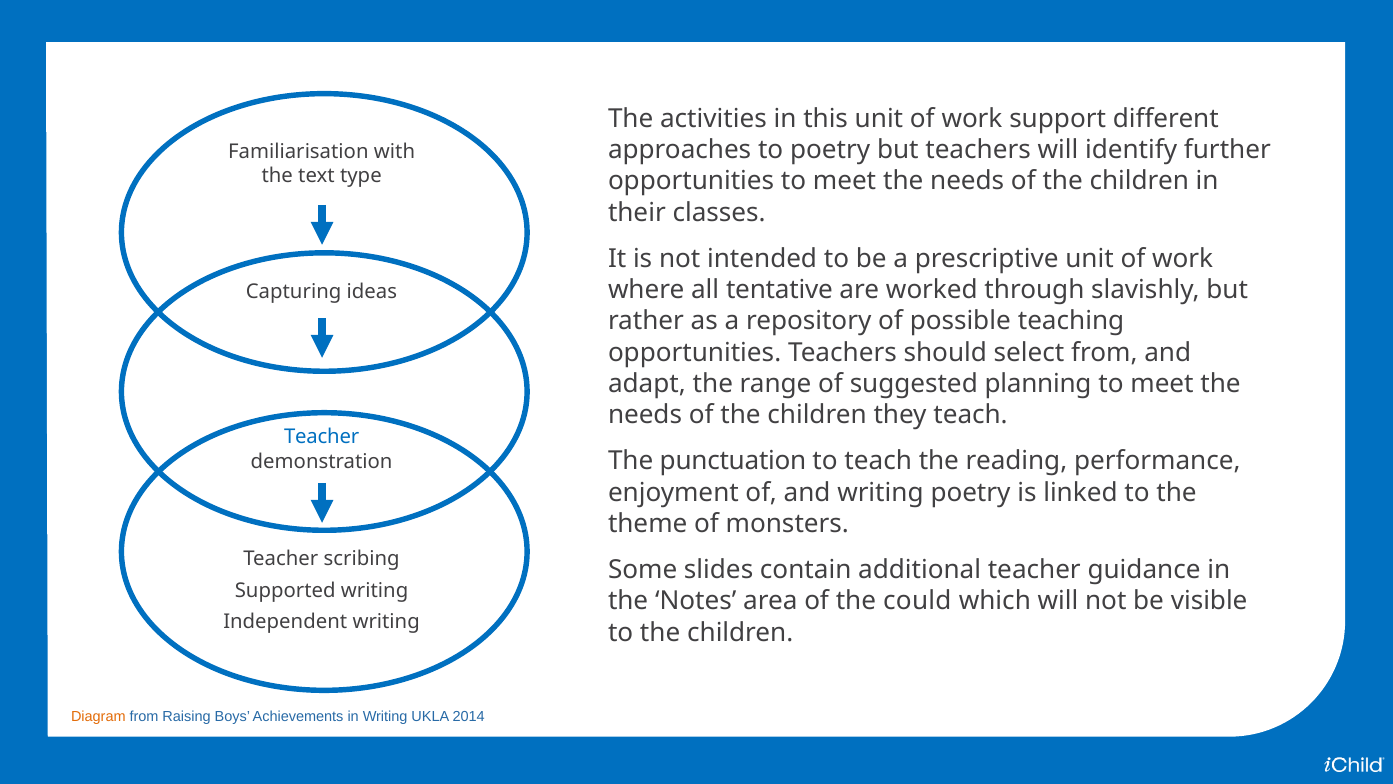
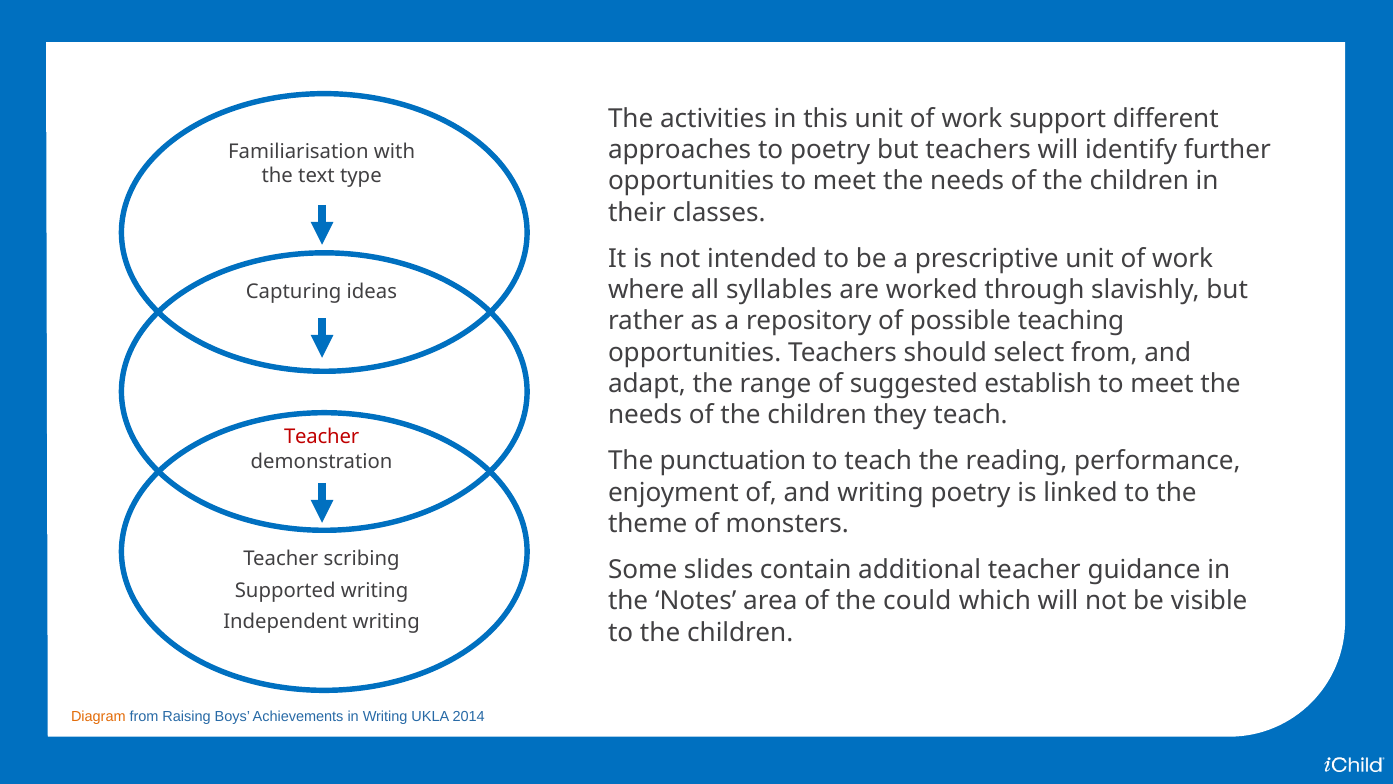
tentative: tentative -> syllables
planning: planning -> establish
Teacher at (322, 437) colour: blue -> red
